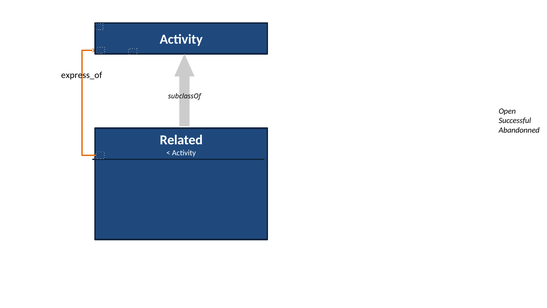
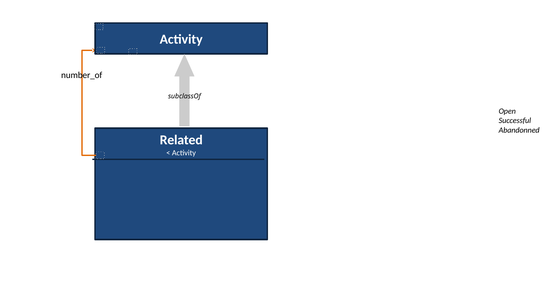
express_of: express_of -> number_of
